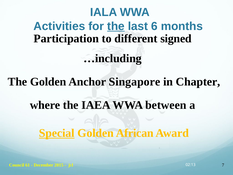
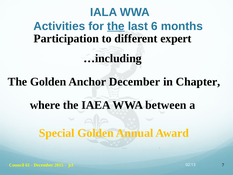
signed: signed -> expert
Anchor Singapore: Singapore -> December
Special underline: present -> none
African: African -> Annual
